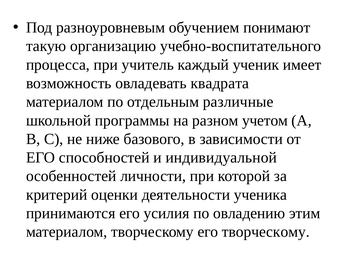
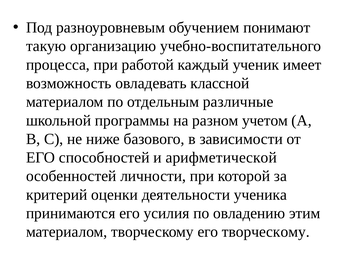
учитель: учитель -> работой
квадрата: квадрата -> классной
индивидуальной: индивидуальной -> арифметической
